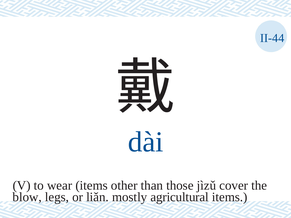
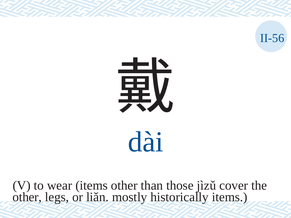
II-44: II-44 -> II-56
blow at (27, 197): blow -> other
agricultural: agricultural -> historically
